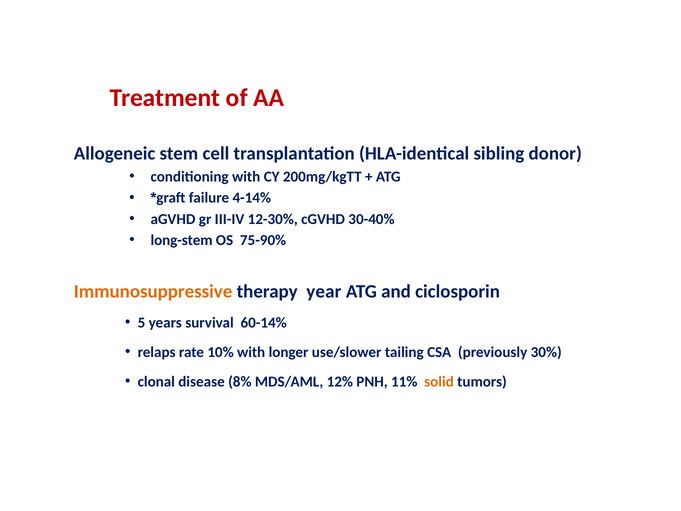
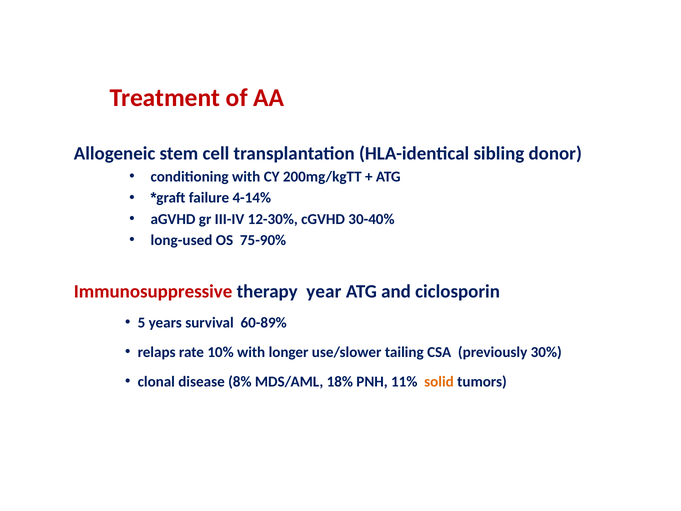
long-stem: long-stem -> long-used
Immunosuppressive colour: orange -> red
60-14%: 60-14% -> 60-89%
12%: 12% -> 18%
